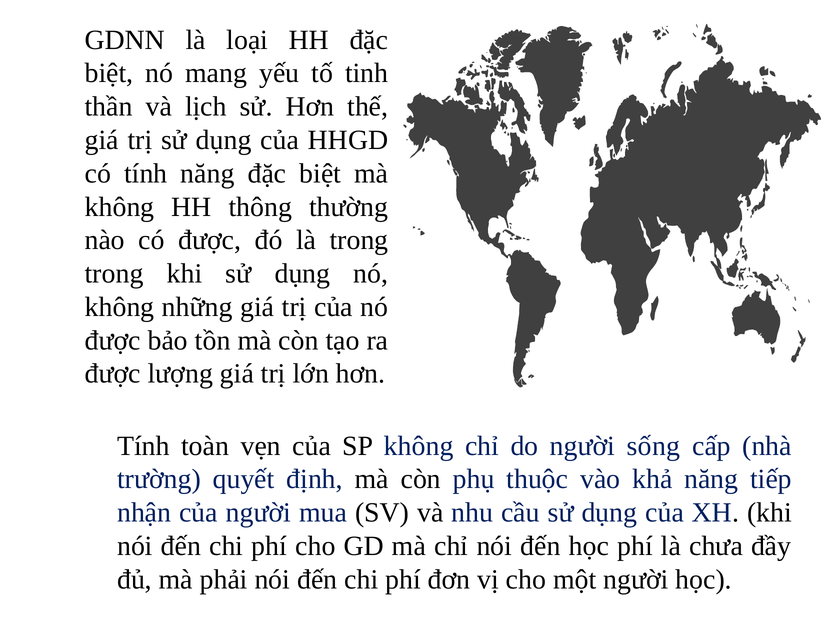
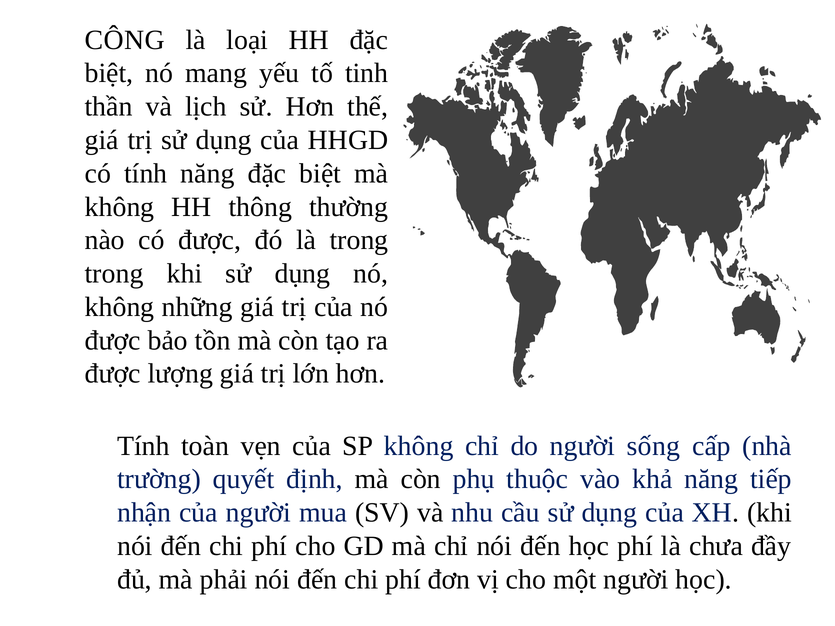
GDNN: GDNN -> CÔNG
